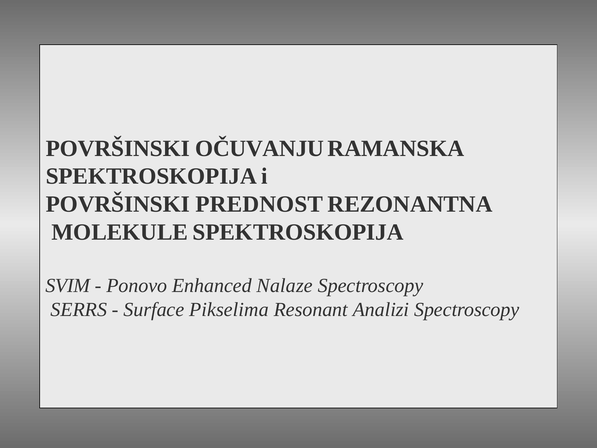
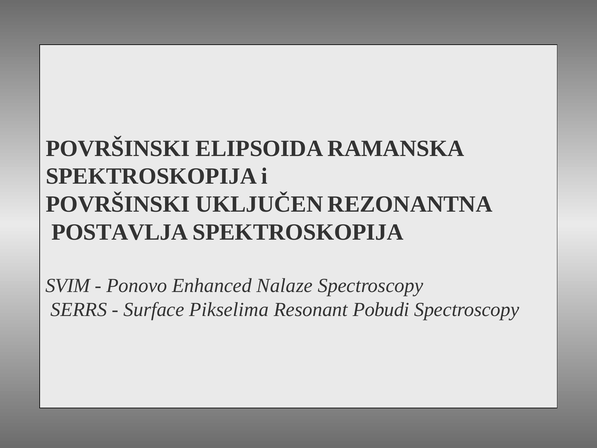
OČUVANJU: OČUVANJU -> ELIPSOIDA
PREDNOST: PREDNOST -> UKLJUČEN
MOLEKULE: MOLEKULE -> POSTAVLJA
Analizi: Analizi -> Pobudi
